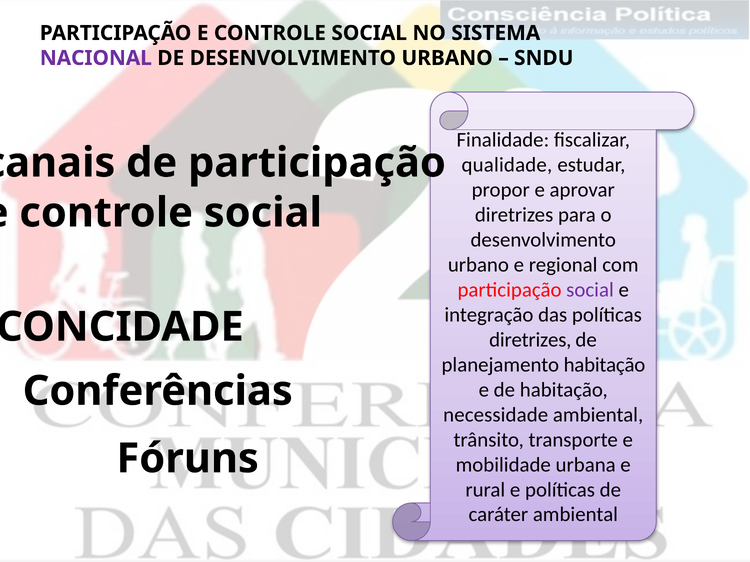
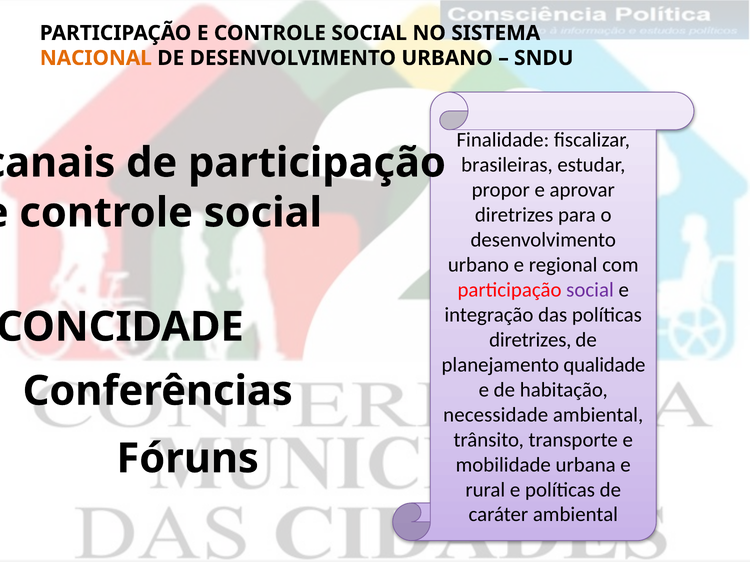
NACIONAL colour: purple -> orange
qualidade: qualidade -> brasileiras
planejamento habitação: habitação -> qualidade
